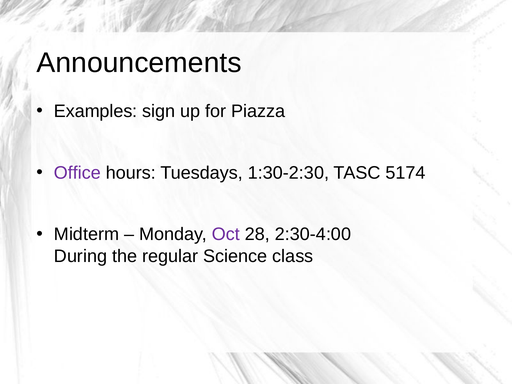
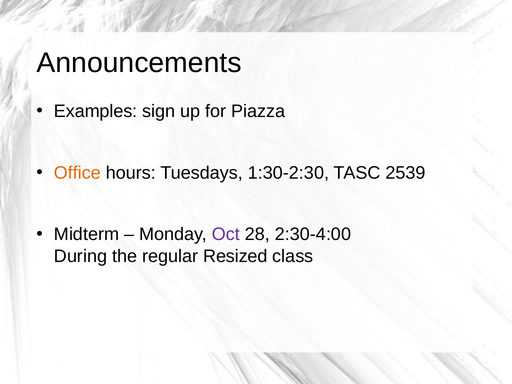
Office colour: purple -> orange
5174: 5174 -> 2539
Science: Science -> Resized
